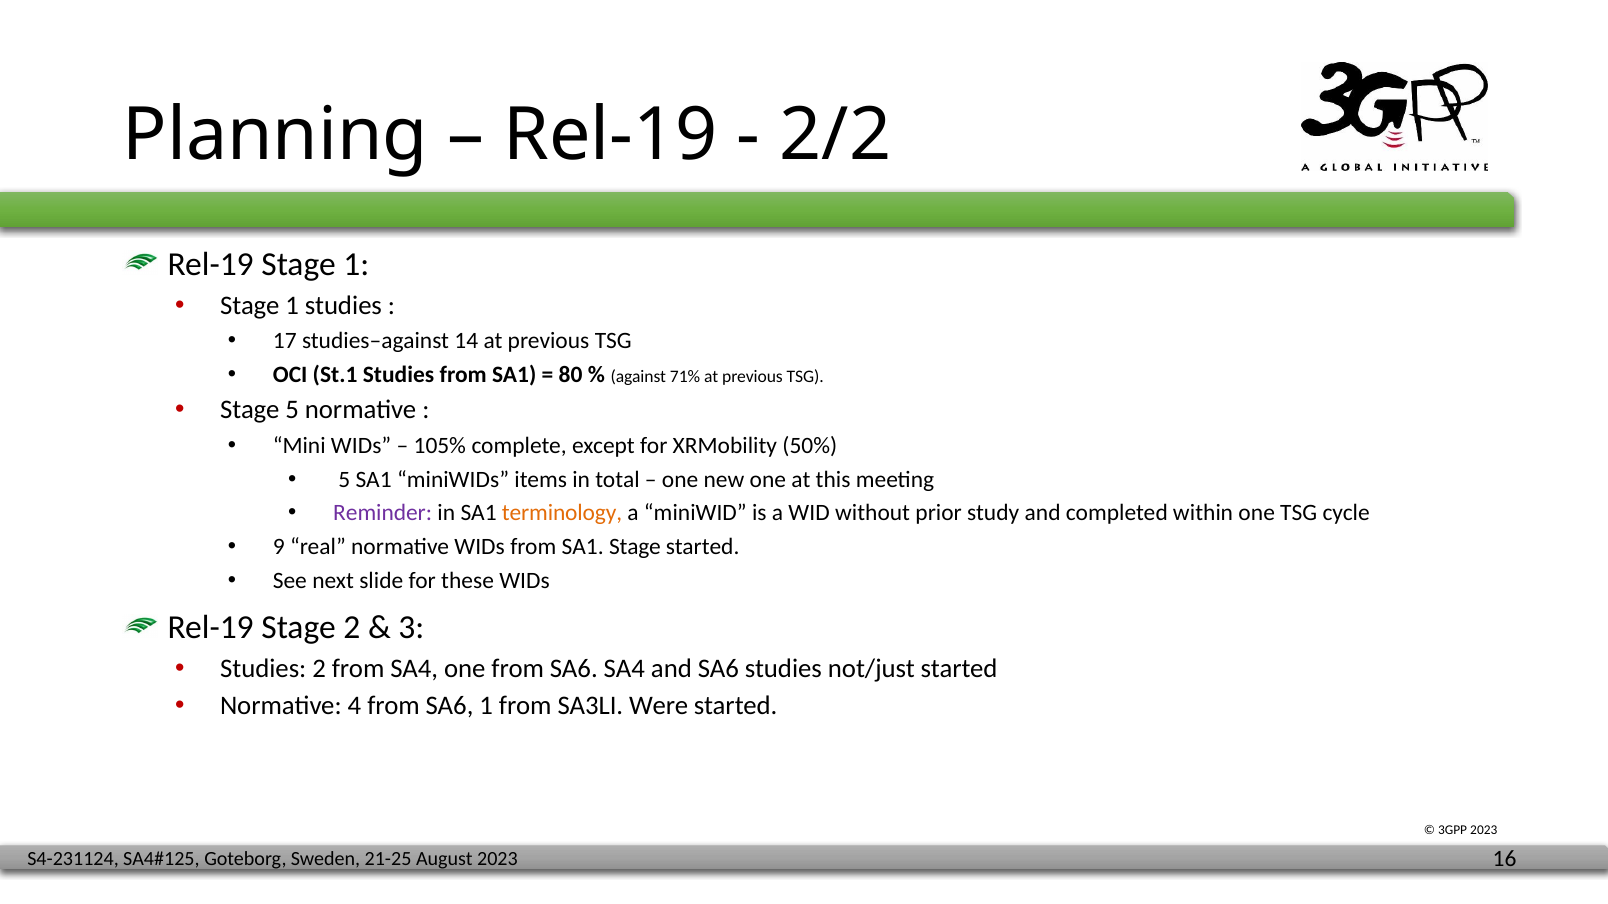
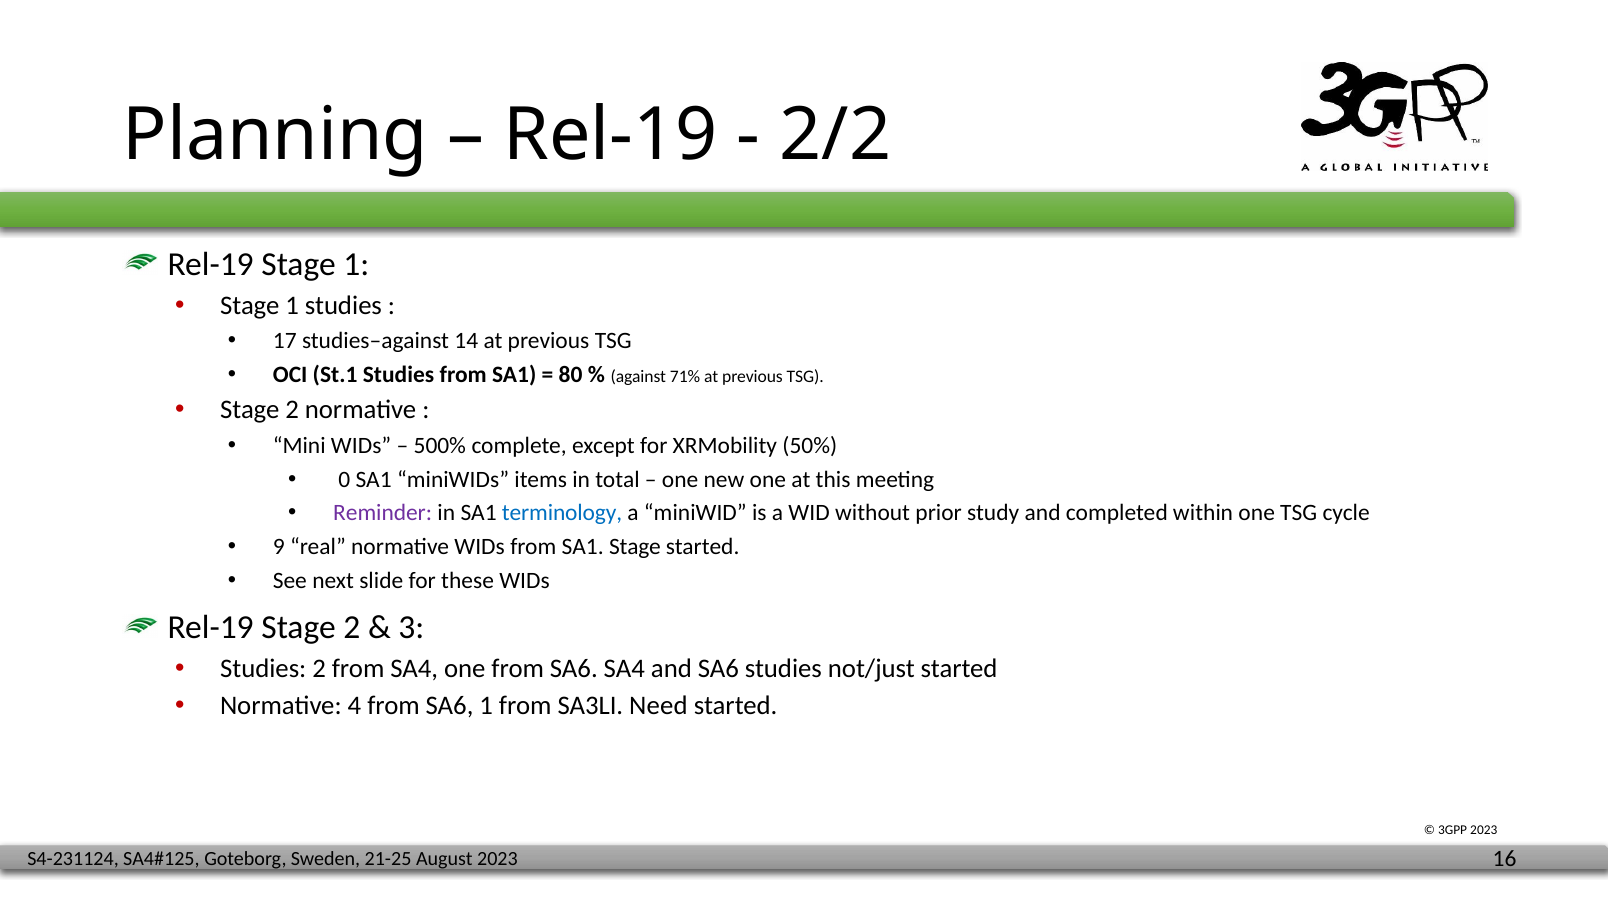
5 at (292, 410): 5 -> 2
105%: 105% -> 500%
5 at (344, 480): 5 -> 0
terminology colour: orange -> blue
Were: Were -> Need
